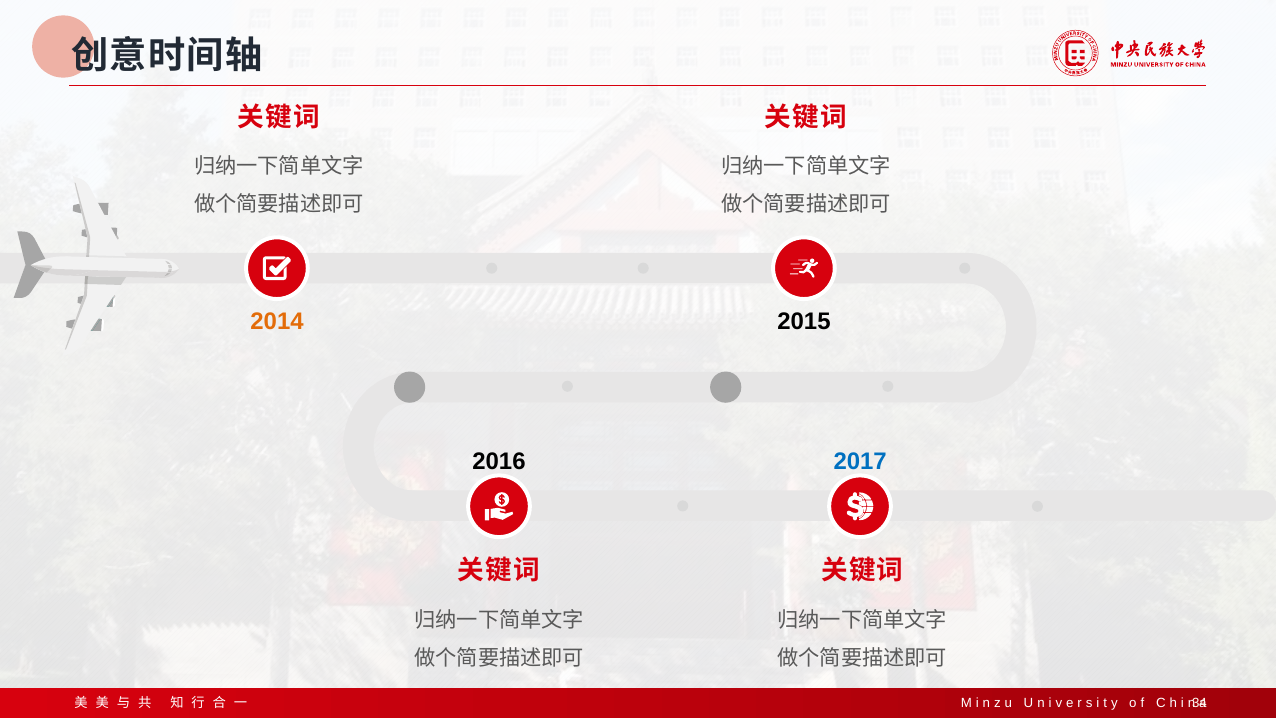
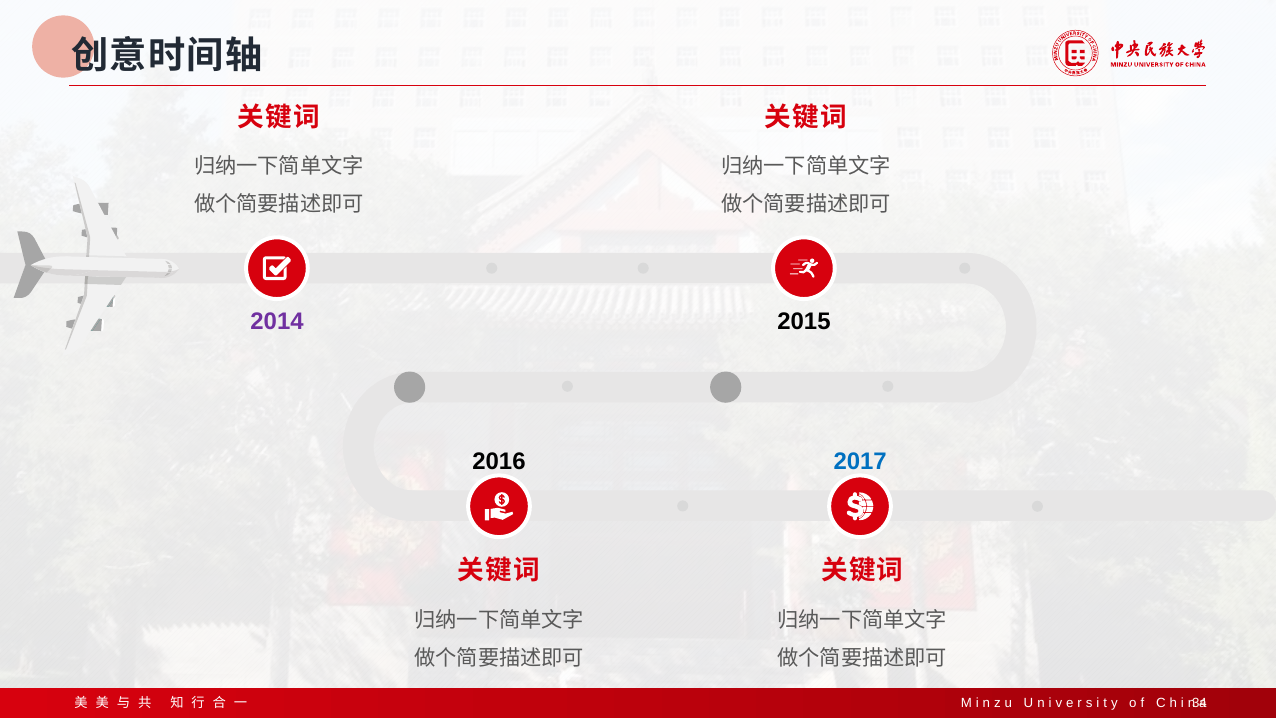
2014 colour: orange -> purple
